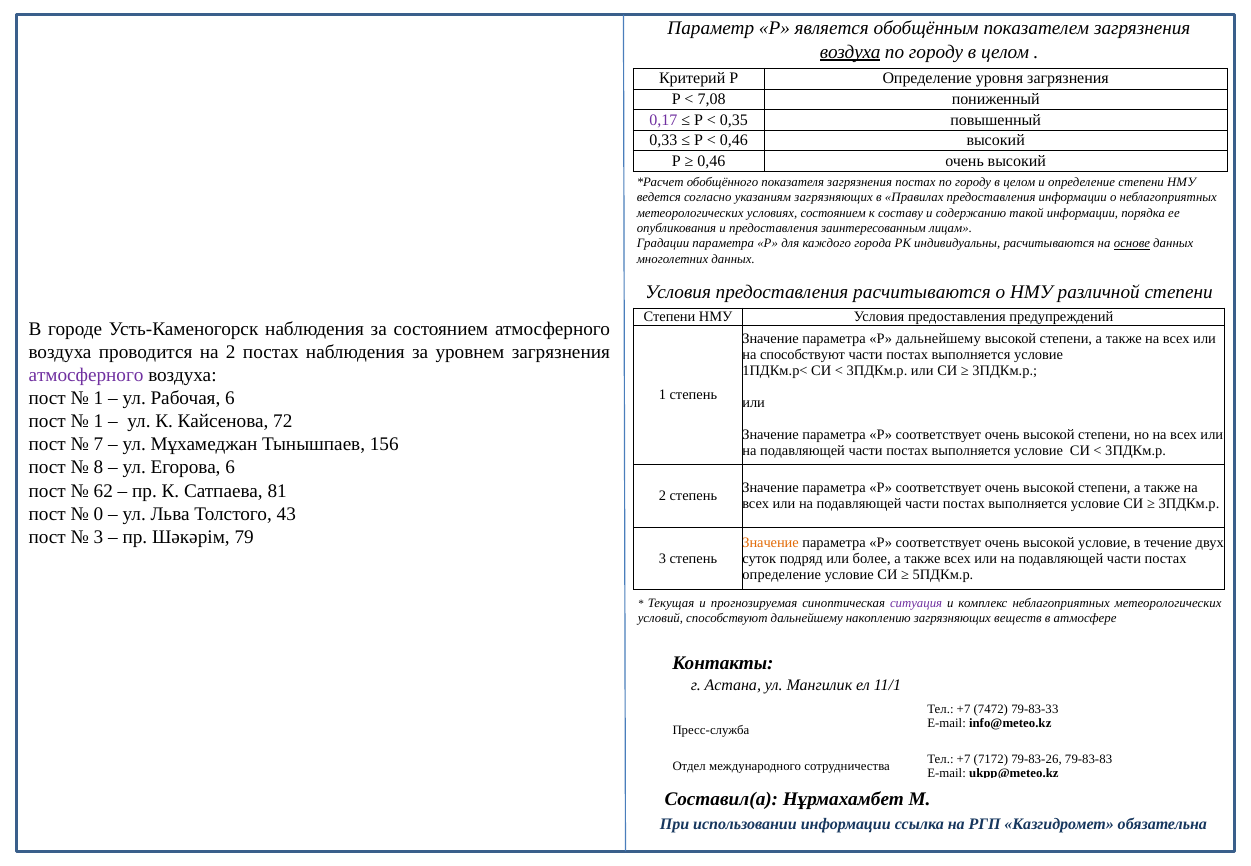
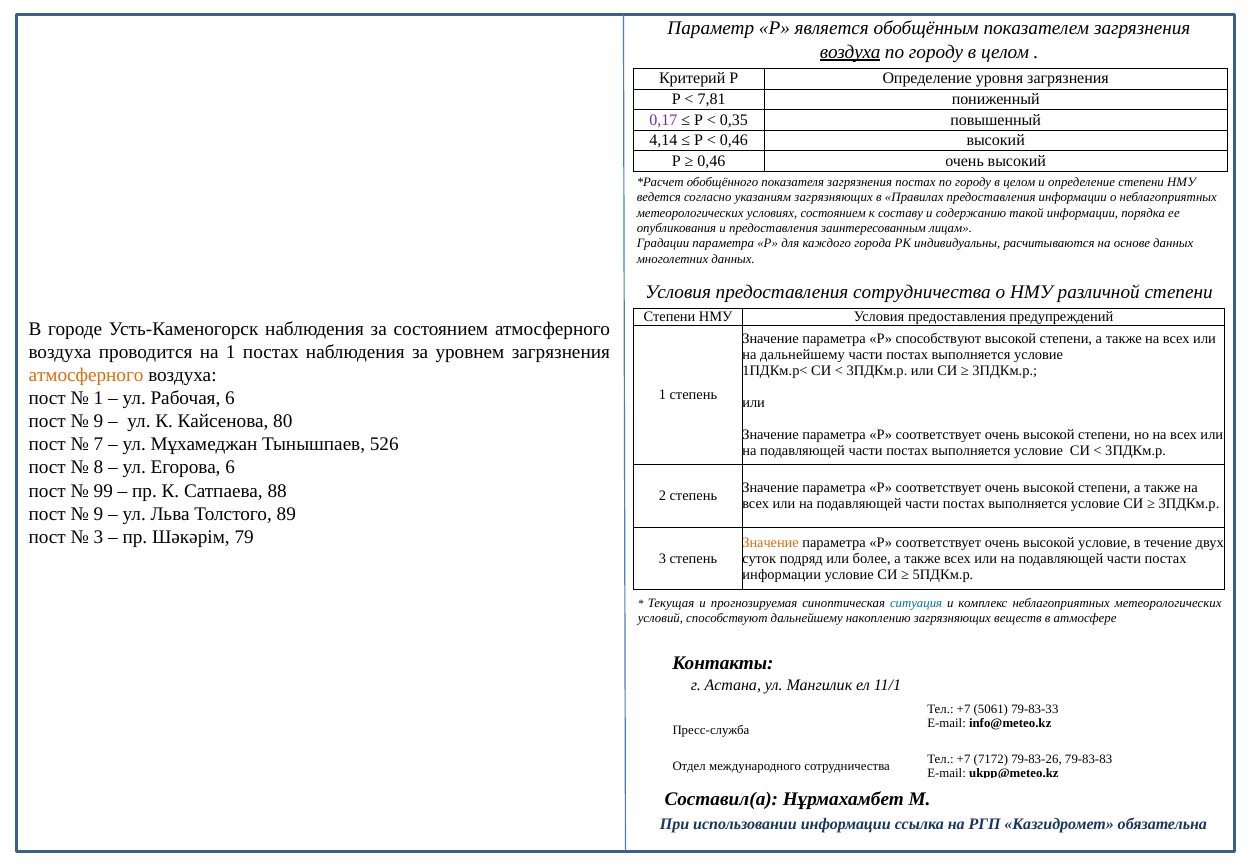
7,08: 7,08 -> 7,81
0,33: 0,33 -> 4,14
основе underline: present -> none
предоставления расчитываются: расчитываются -> сотрудничества
Р дальнейшему: дальнейшему -> способствуют
на 2: 2 -> 1
на способствуют: способствуют -> дальнейшему
атмосферного at (86, 375) colour: purple -> orange
1 at (99, 421): 1 -> 9
72: 72 -> 80
156: 156 -> 526
62: 62 -> 99
81: 81 -> 88
0 at (99, 514): 0 -> 9
43: 43 -> 89
определение at (782, 574): определение -> информации
ситуация colour: purple -> blue
7472: 7472 -> 5061
